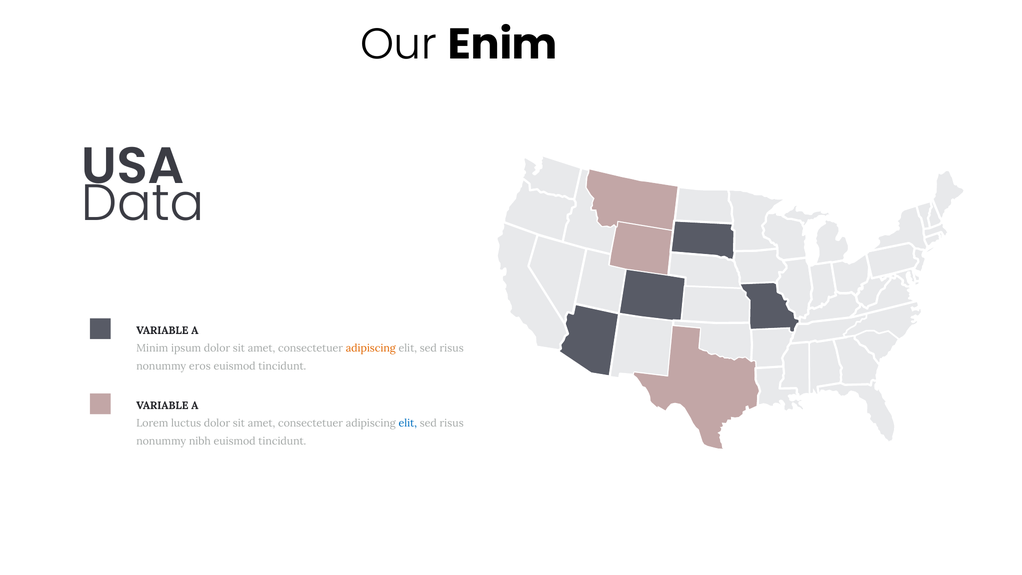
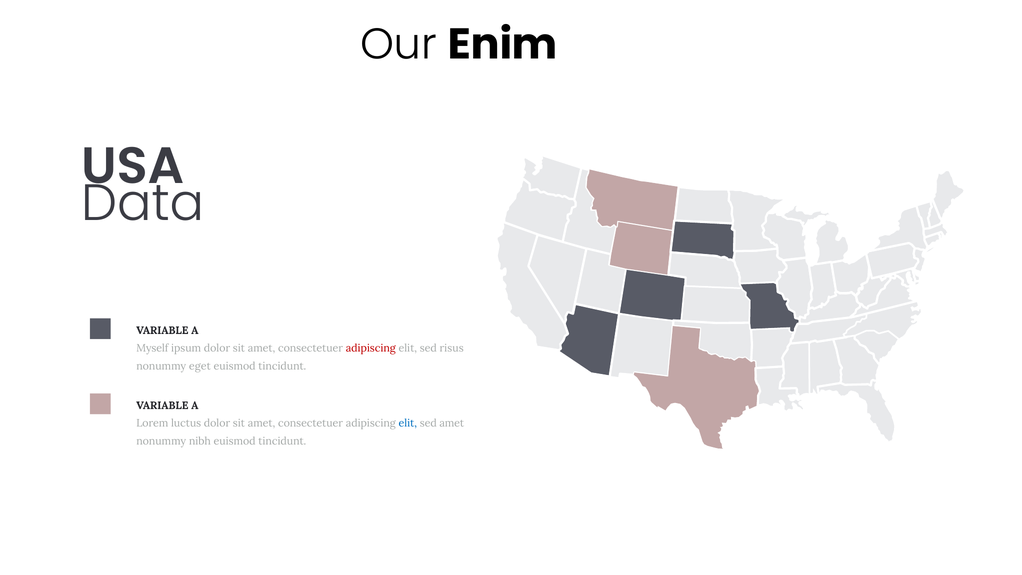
Minim: Minim -> Myself
adipiscing at (371, 348) colour: orange -> red
eros: eros -> eget
risus at (452, 423): risus -> amet
